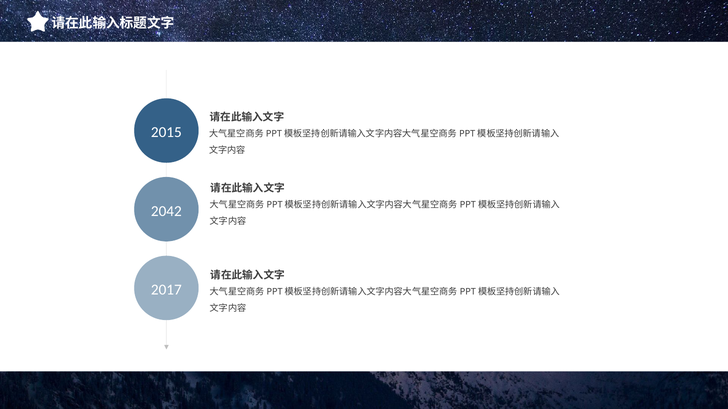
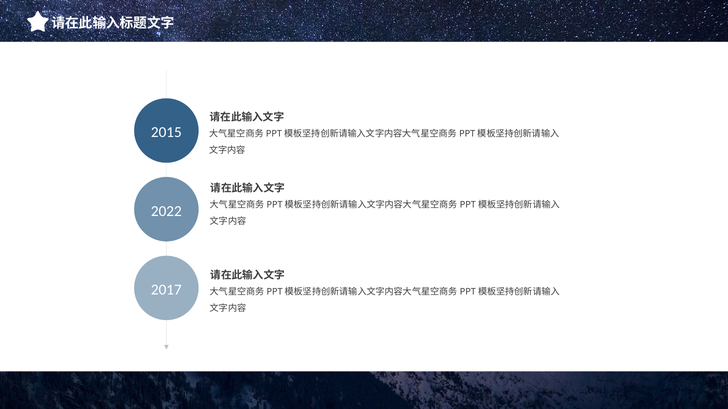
2042: 2042 -> 2022
